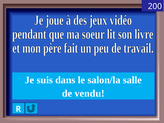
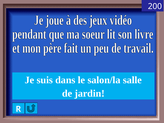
vendu: vendu -> jardin
